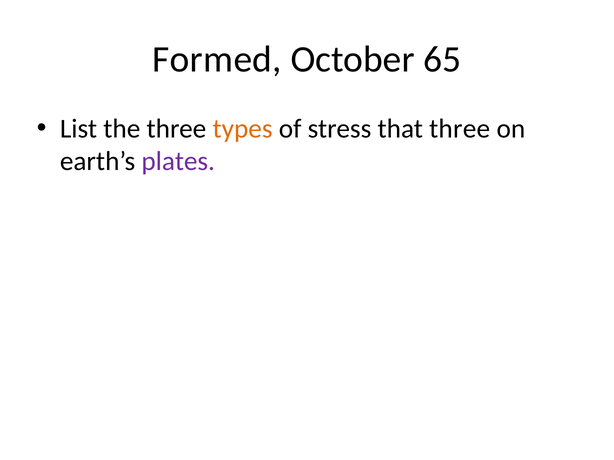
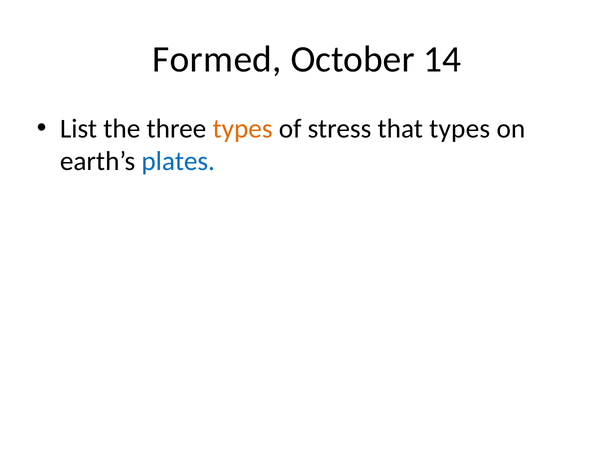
65: 65 -> 14
that three: three -> types
plates colour: purple -> blue
